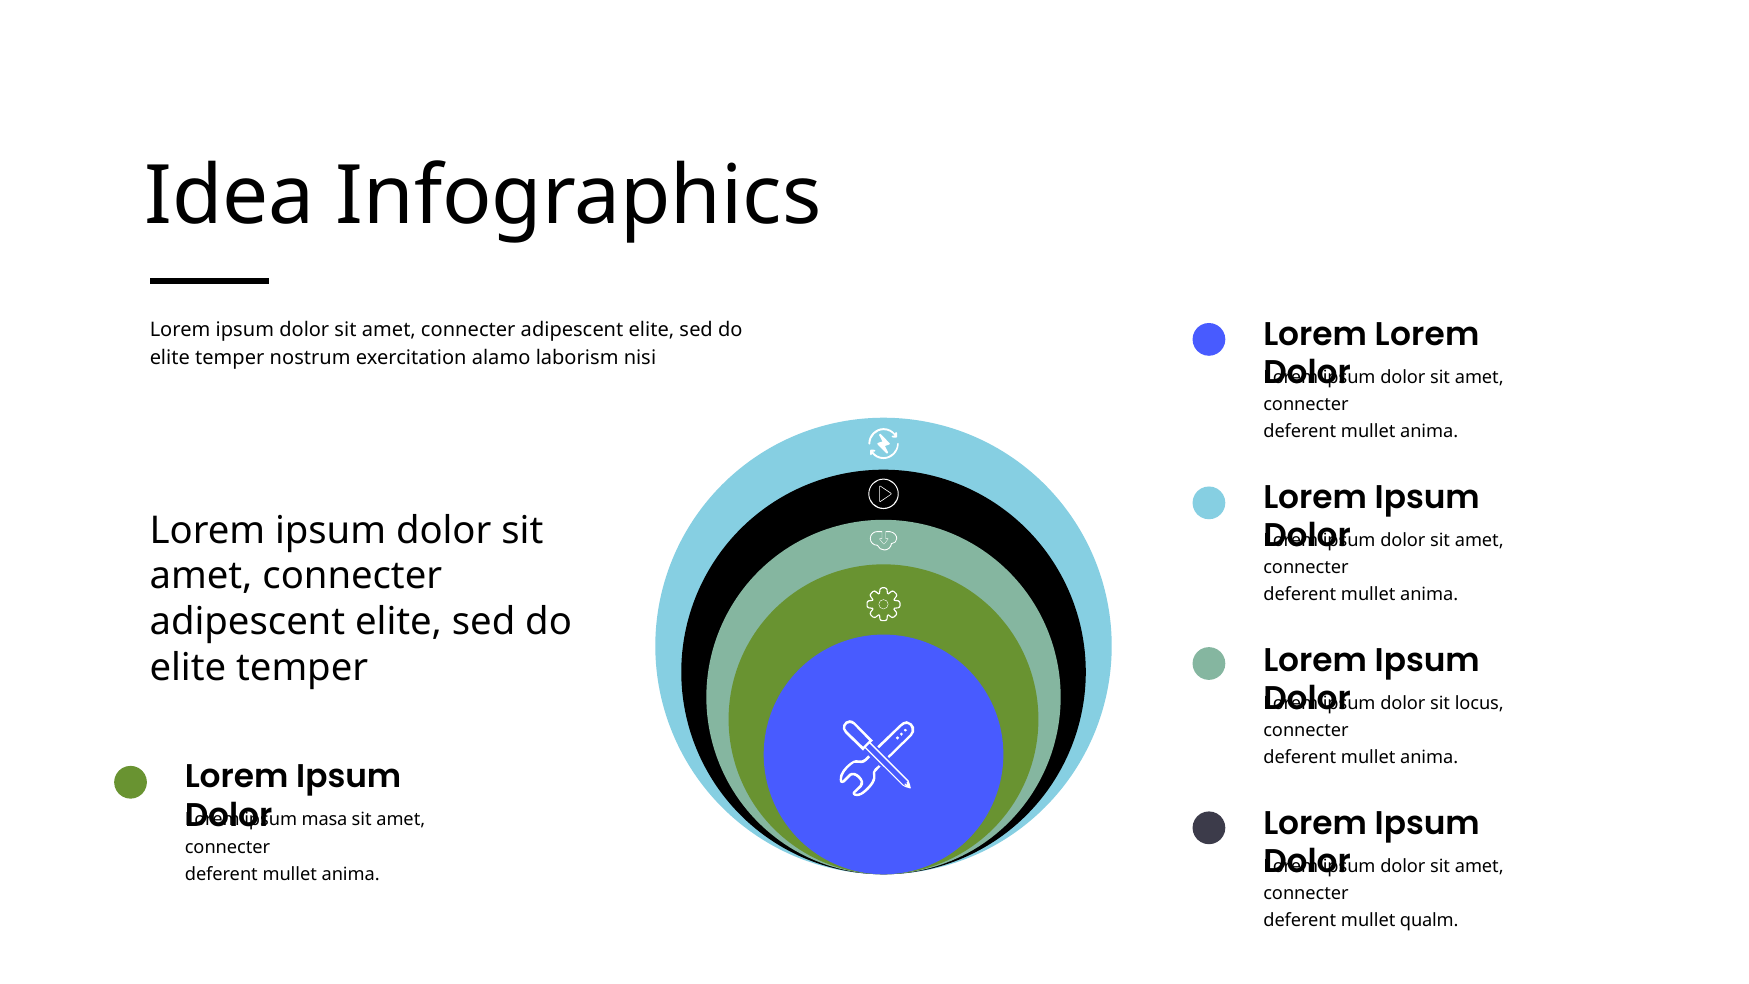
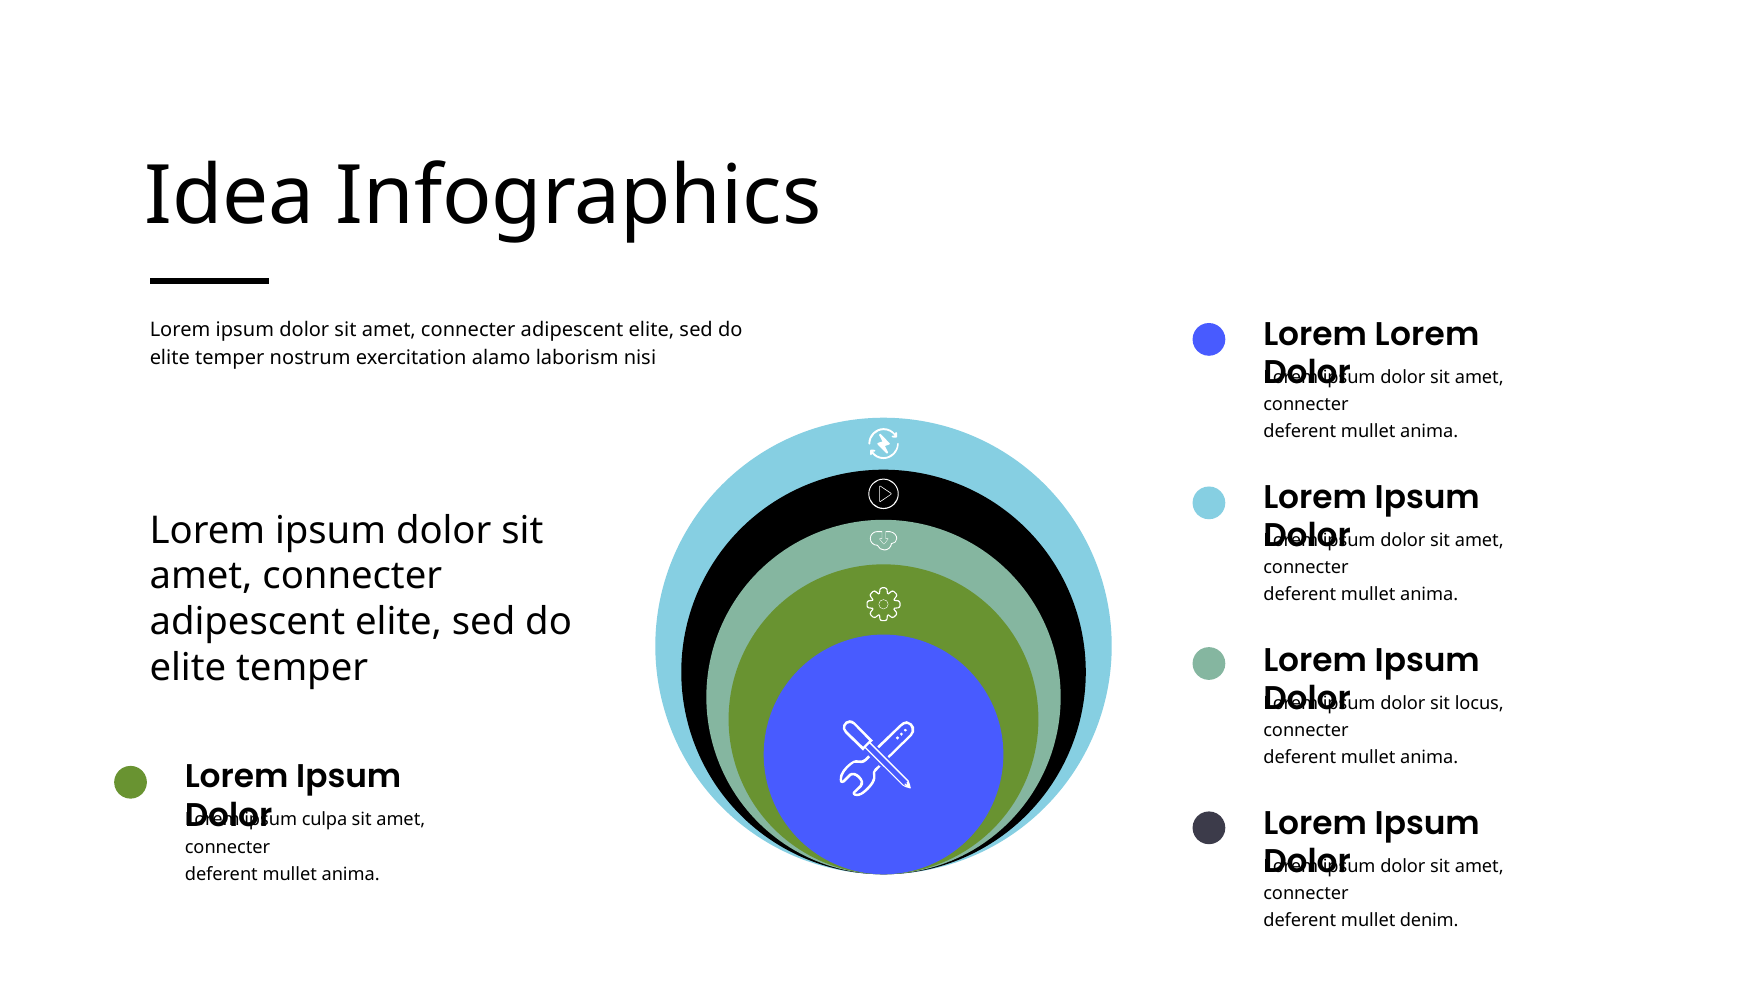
masa: masa -> culpa
qualm: qualm -> denim
